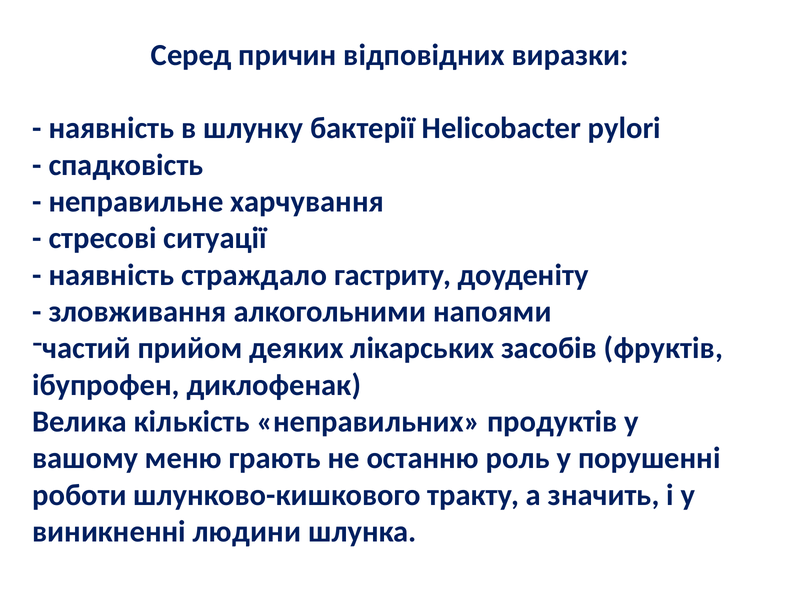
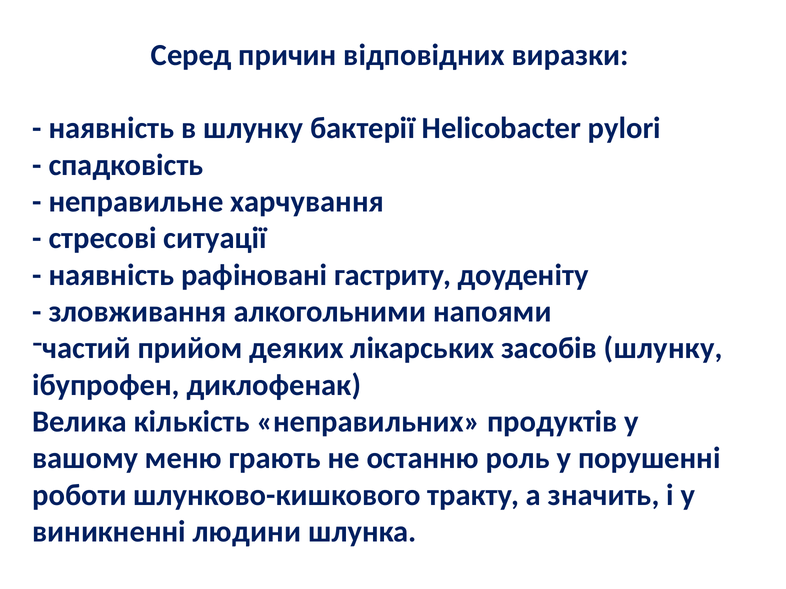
страждало: страждало -> рафіновані
засобів фруктів: фруктів -> шлунку
